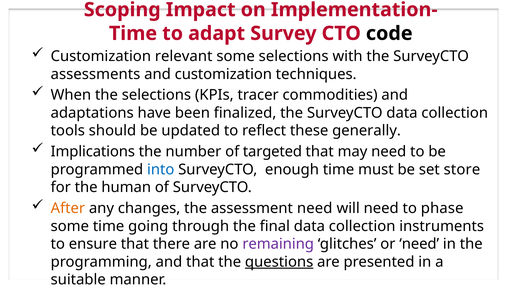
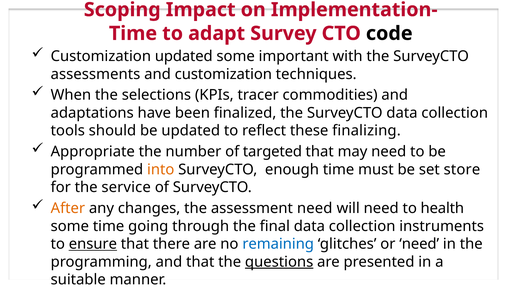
Customization relevant: relevant -> updated
some selections: selections -> important
generally: generally -> finalizing
Implications: Implications -> Appropriate
into colour: blue -> orange
human: human -> service
phase: phase -> health
ensure underline: none -> present
remaining colour: purple -> blue
